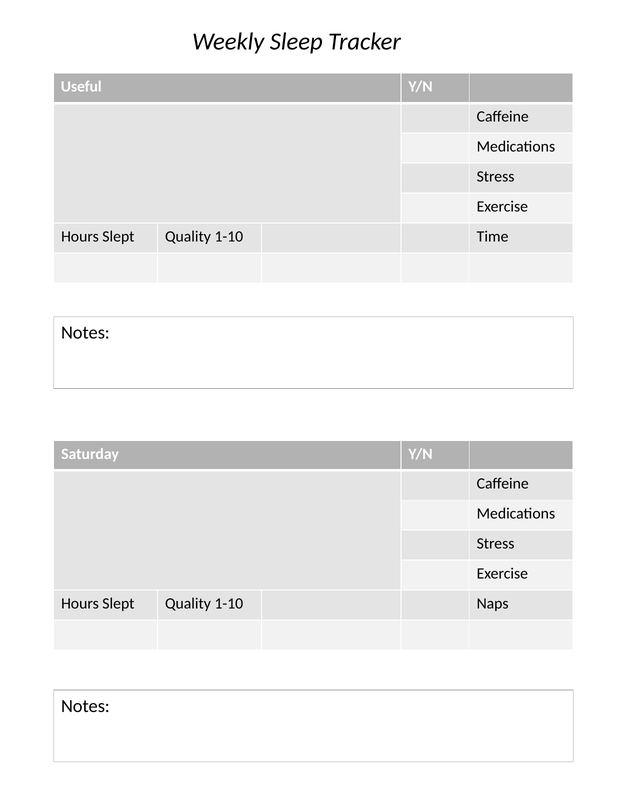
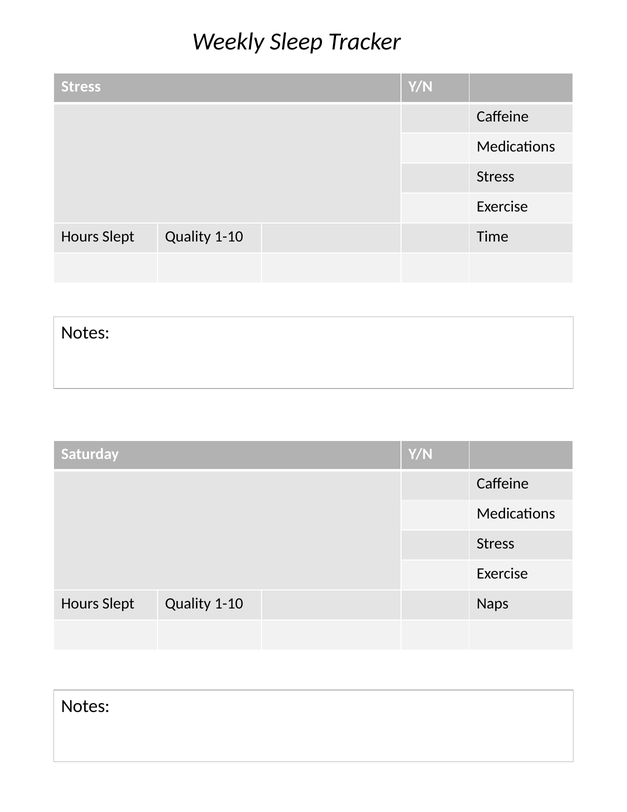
Useful at (81, 87): Useful -> Stress
